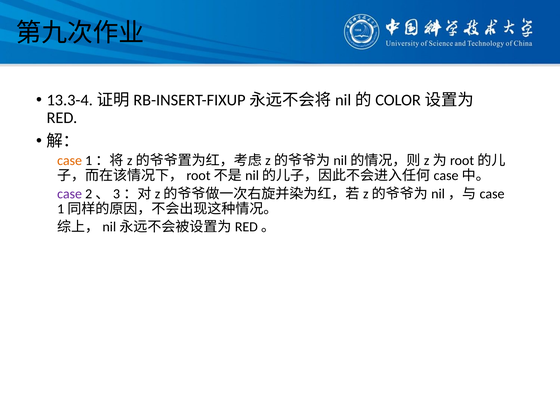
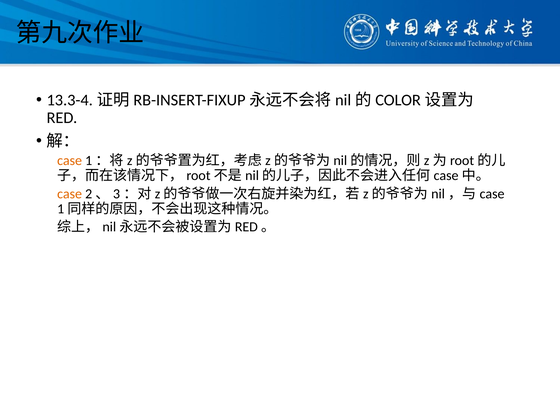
case at (70, 194) colour: purple -> orange
